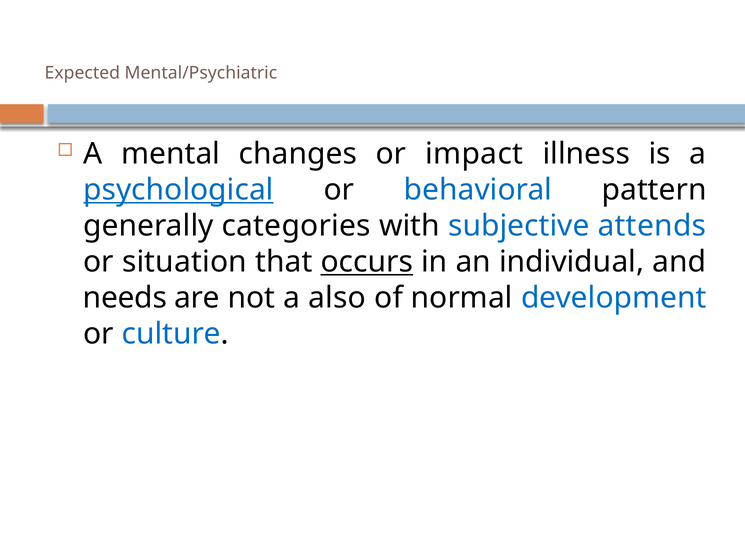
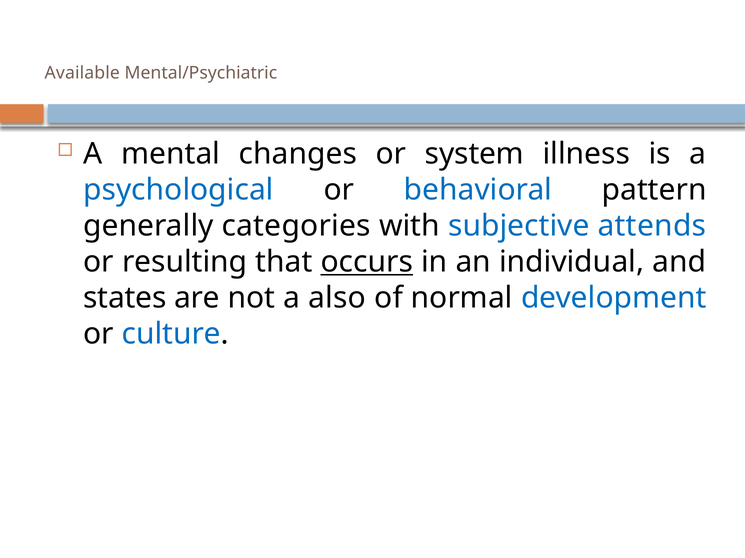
Expected: Expected -> Available
impact: impact -> system
psychological underline: present -> none
situation: situation -> resulting
needs: needs -> states
